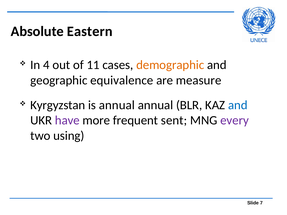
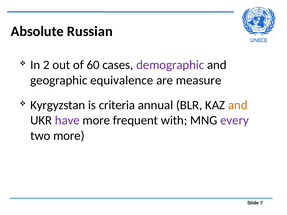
Eastern: Eastern -> Russian
4: 4 -> 2
11: 11 -> 60
demographic colour: orange -> purple
is annual: annual -> criteria
and at (238, 105) colour: blue -> orange
sent: sent -> with
two using: using -> more
